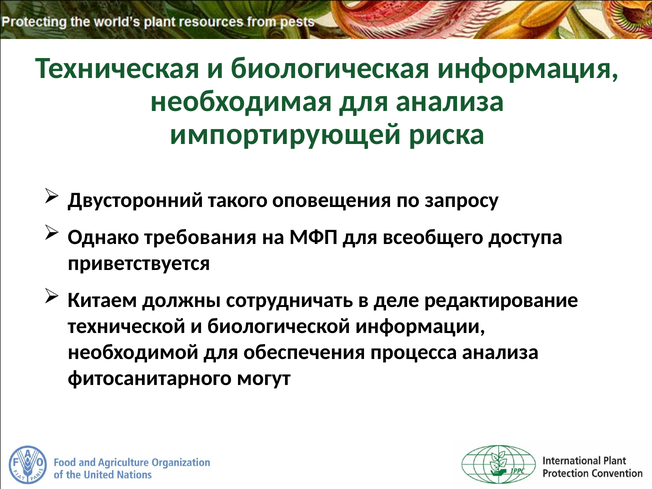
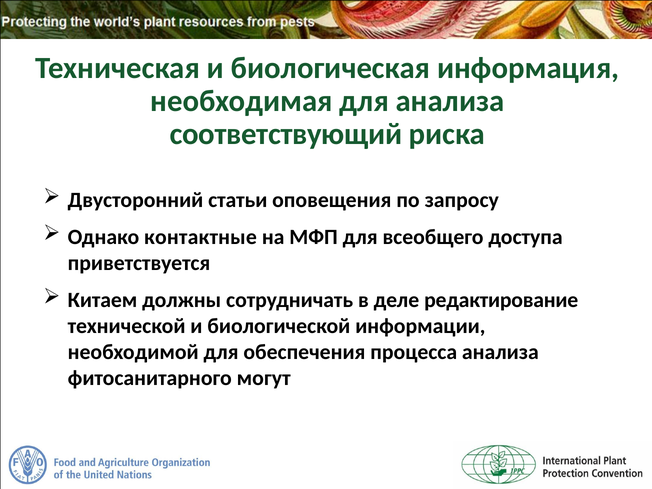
импортирующей: импортирующей -> соответствующий
такого: такого -> статьи
требования: требования -> контактные
